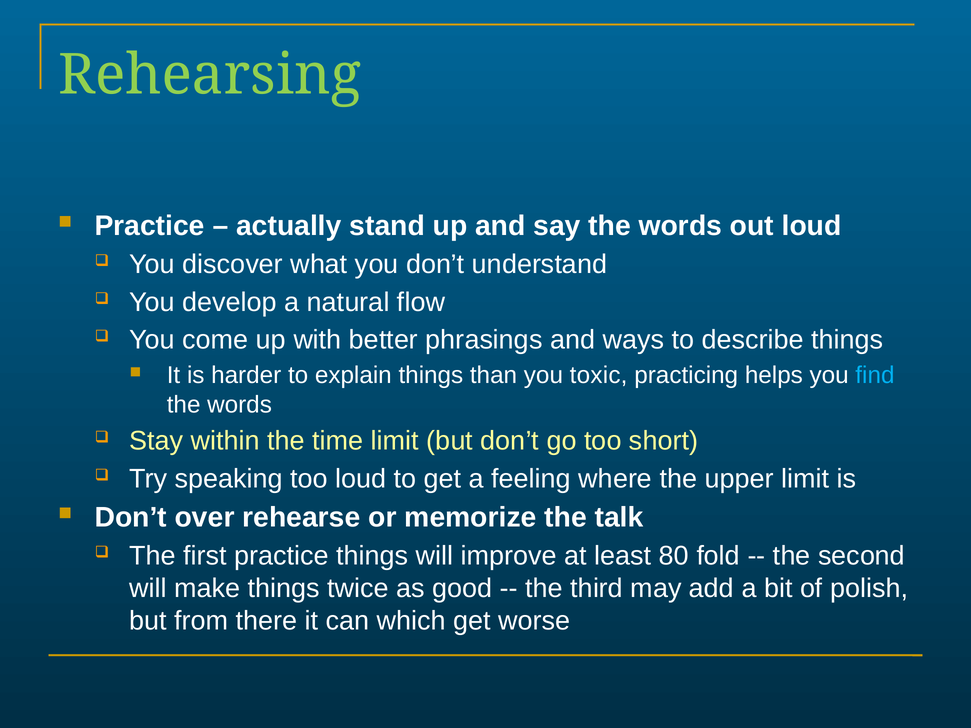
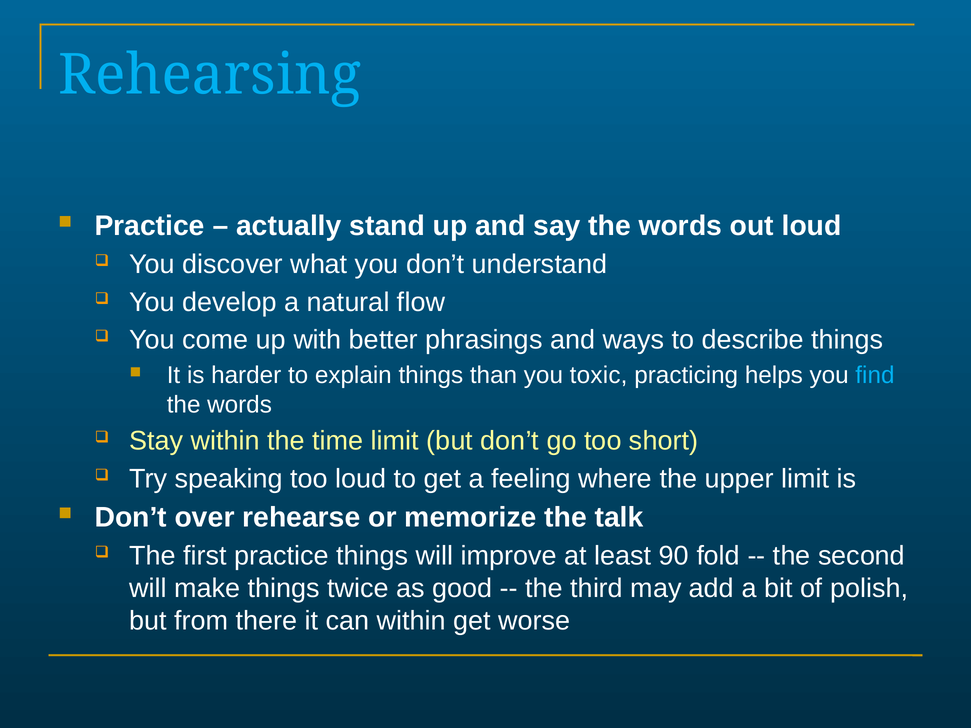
Rehearsing colour: light green -> light blue
80: 80 -> 90
can which: which -> within
